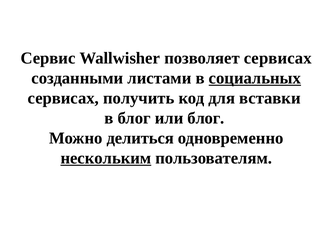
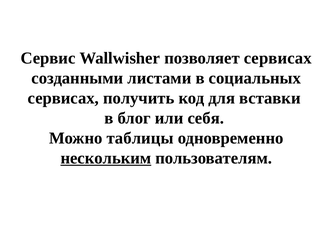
социальных underline: present -> none
или блог: блог -> себя
делиться: делиться -> таблицы
